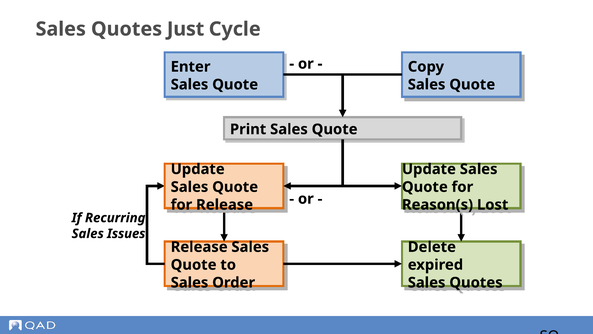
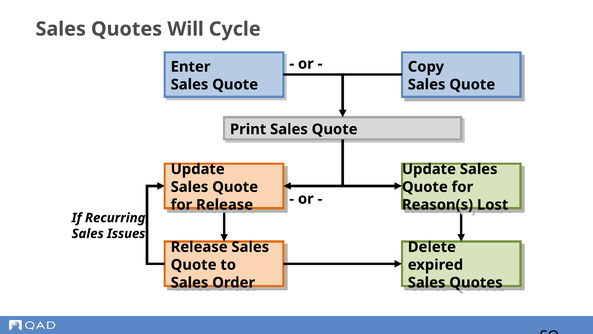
Just: Just -> Will
